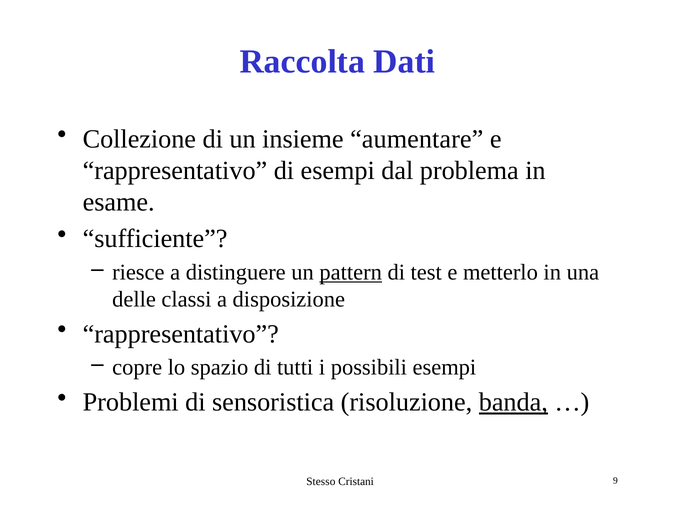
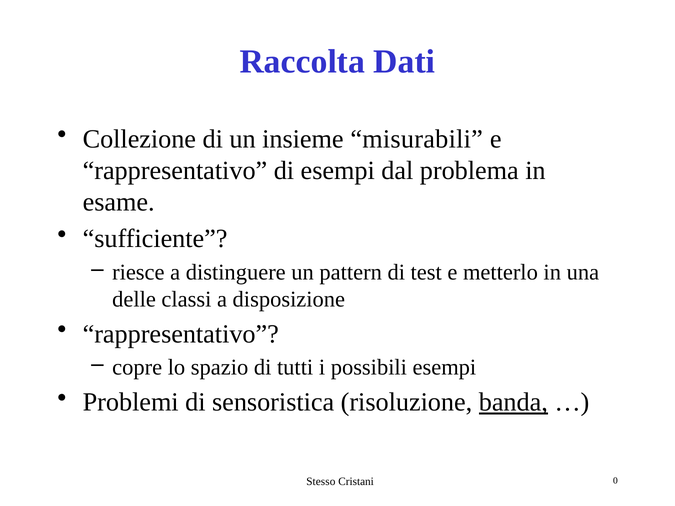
aumentare: aumentare -> misurabili
pattern underline: present -> none
9: 9 -> 0
